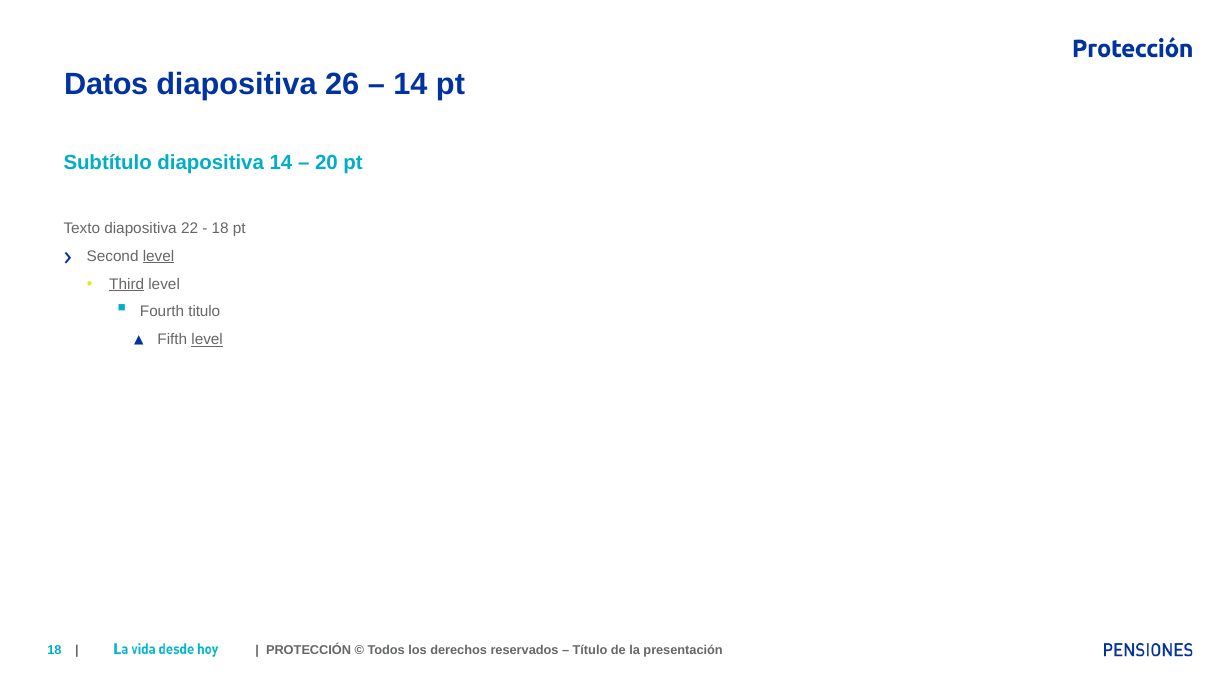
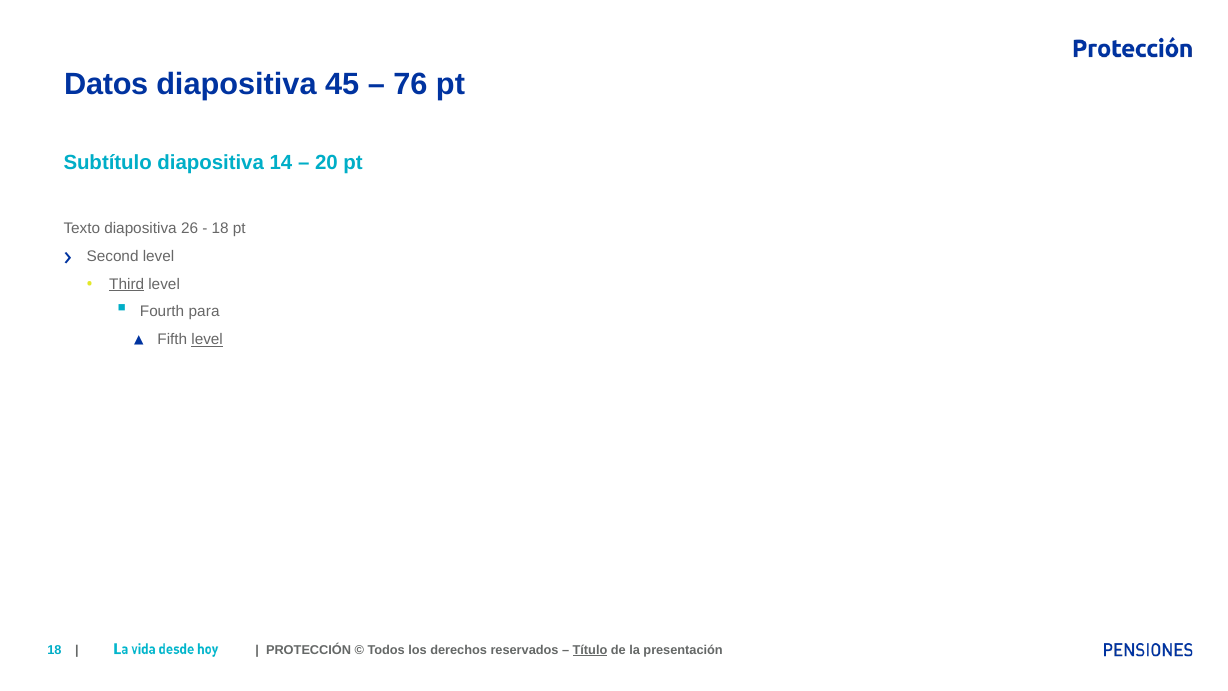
26: 26 -> 45
14 at (410, 84): 14 -> 76
22: 22 -> 26
level at (159, 256) underline: present -> none
titulo: titulo -> para
Título underline: none -> present
